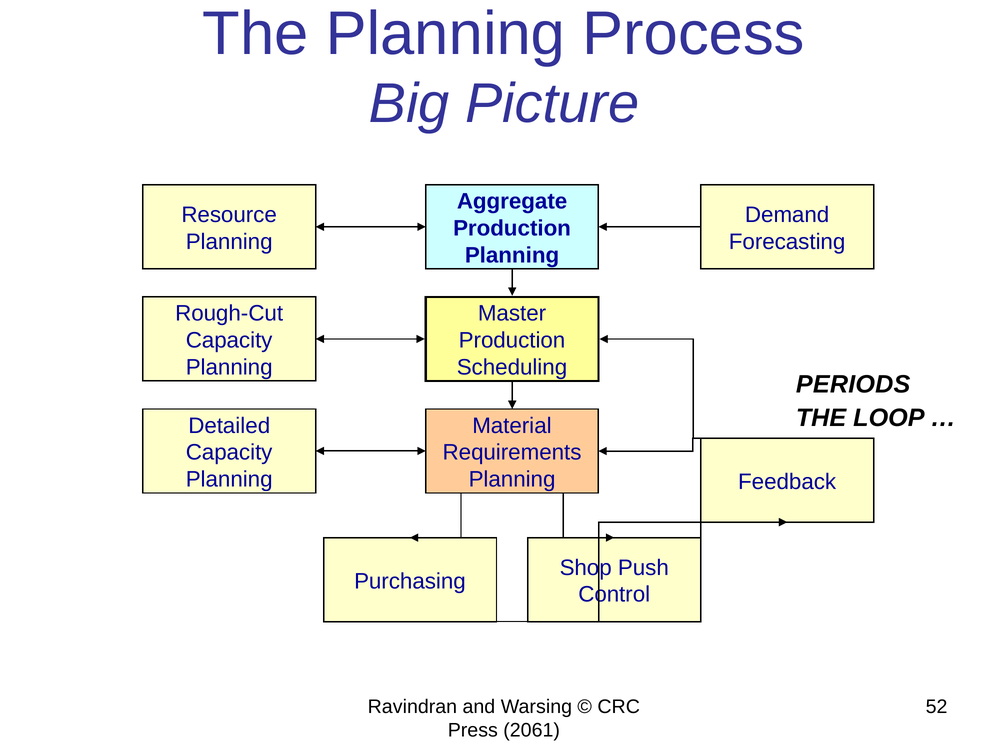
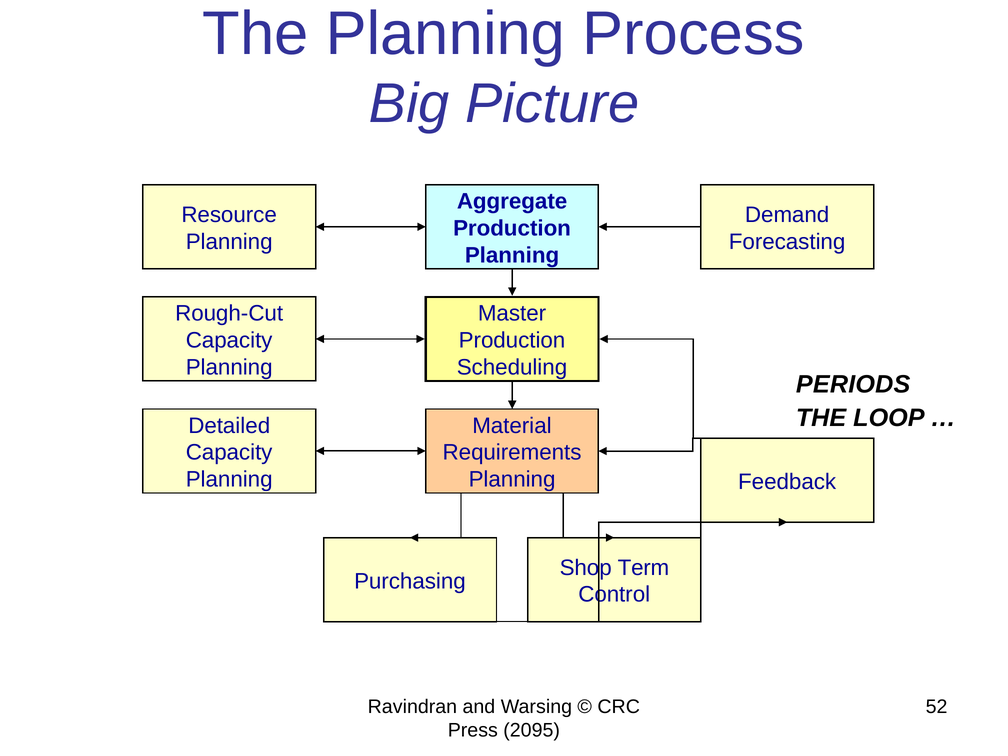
Push: Push -> Term
2061: 2061 -> 2095
